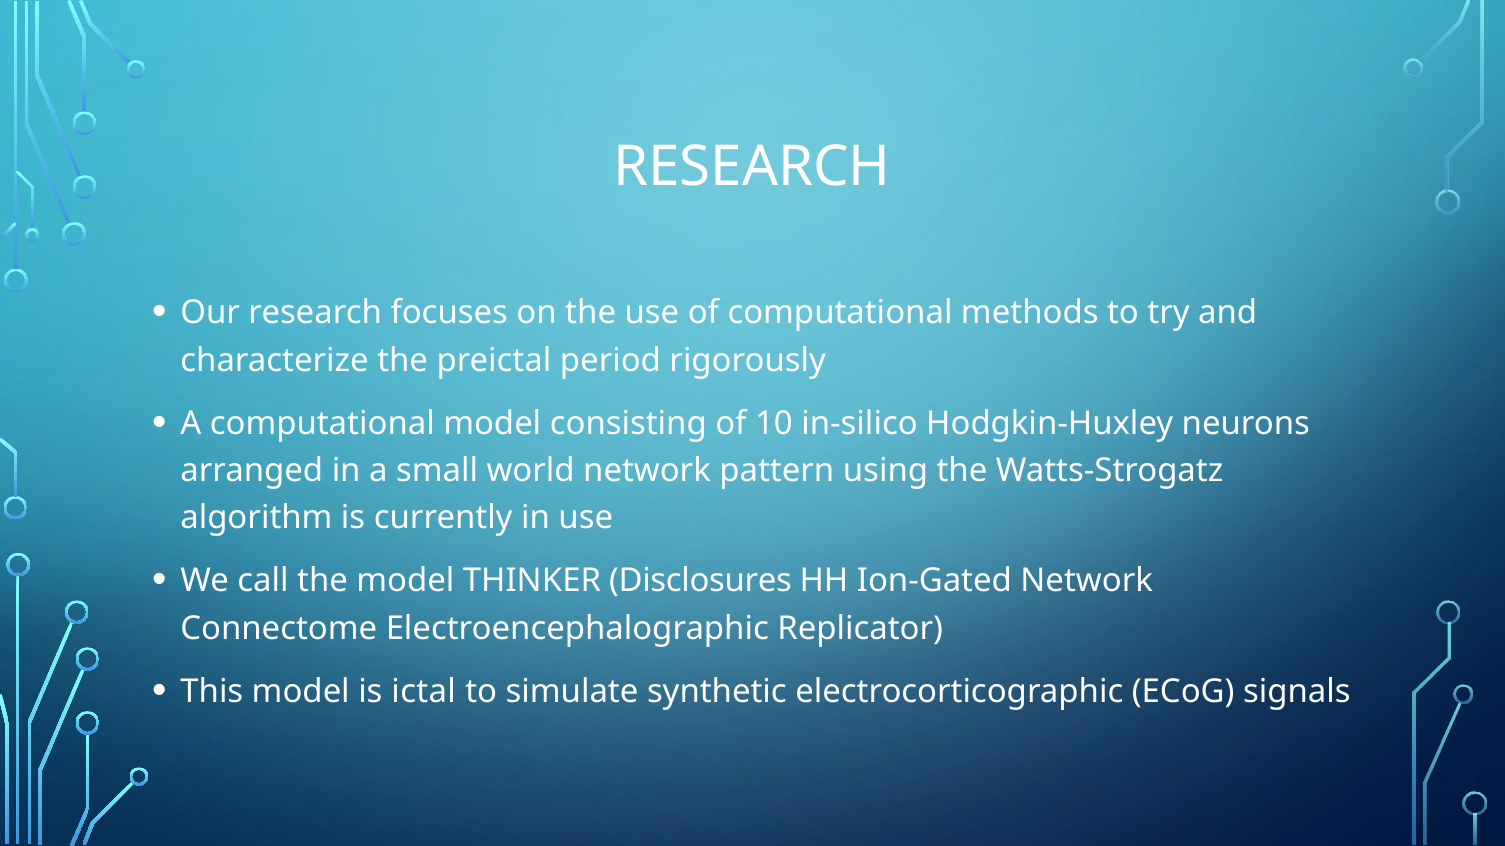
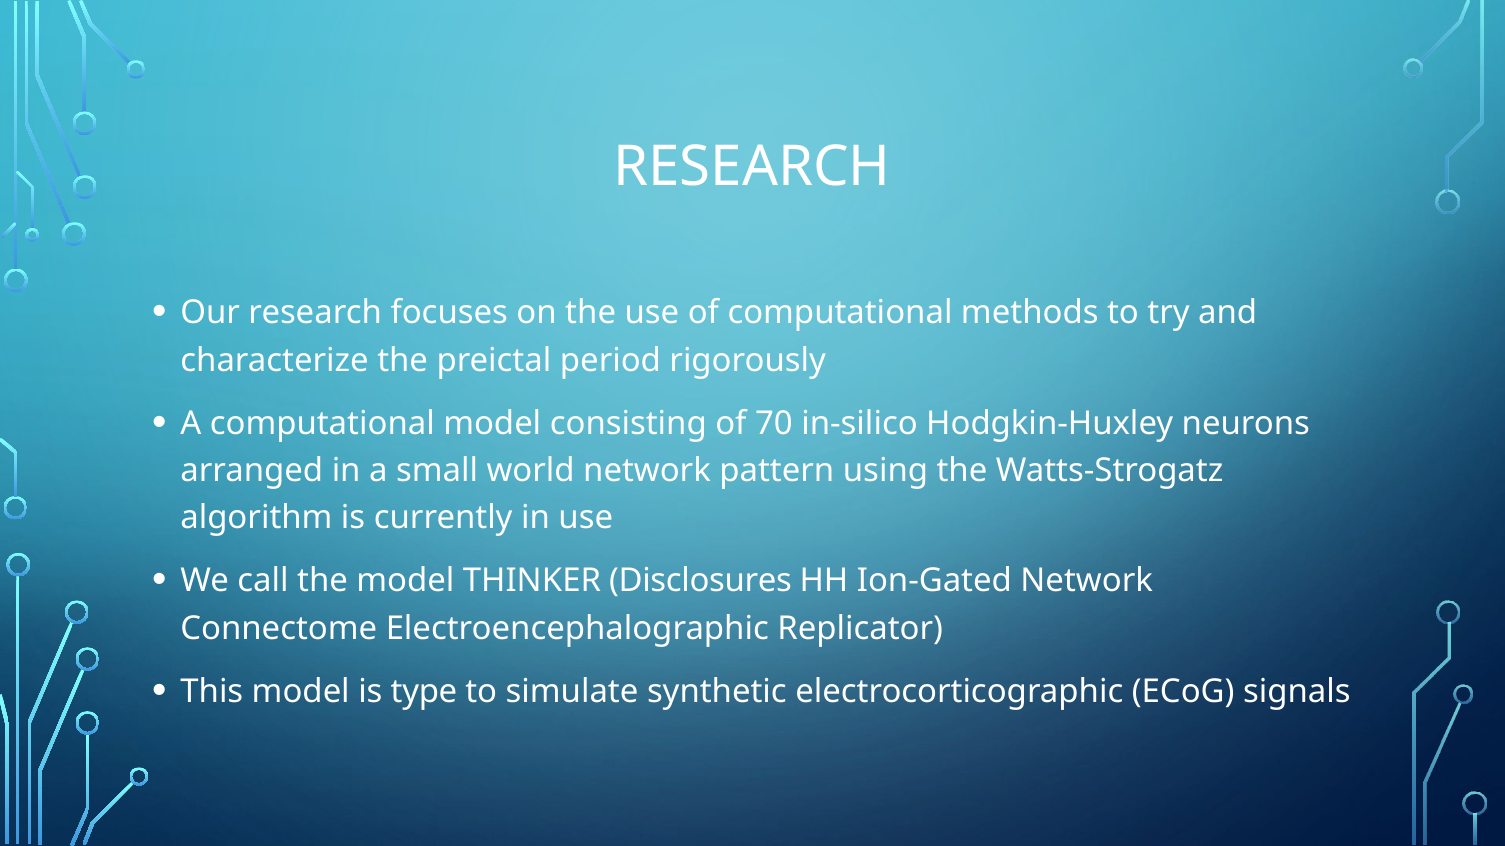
10: 10 -> 70
ictal: ictal -> type
